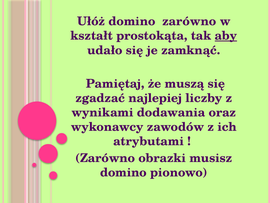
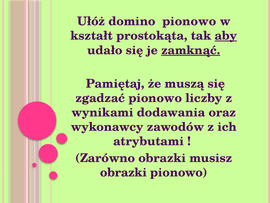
domino zarówno: zarówno -> pionowo
zamknąć underline: none -> present
zgadzać najlepiej: najlepiej -> pionowo
domino at (123, 172): domino -> obrazki
